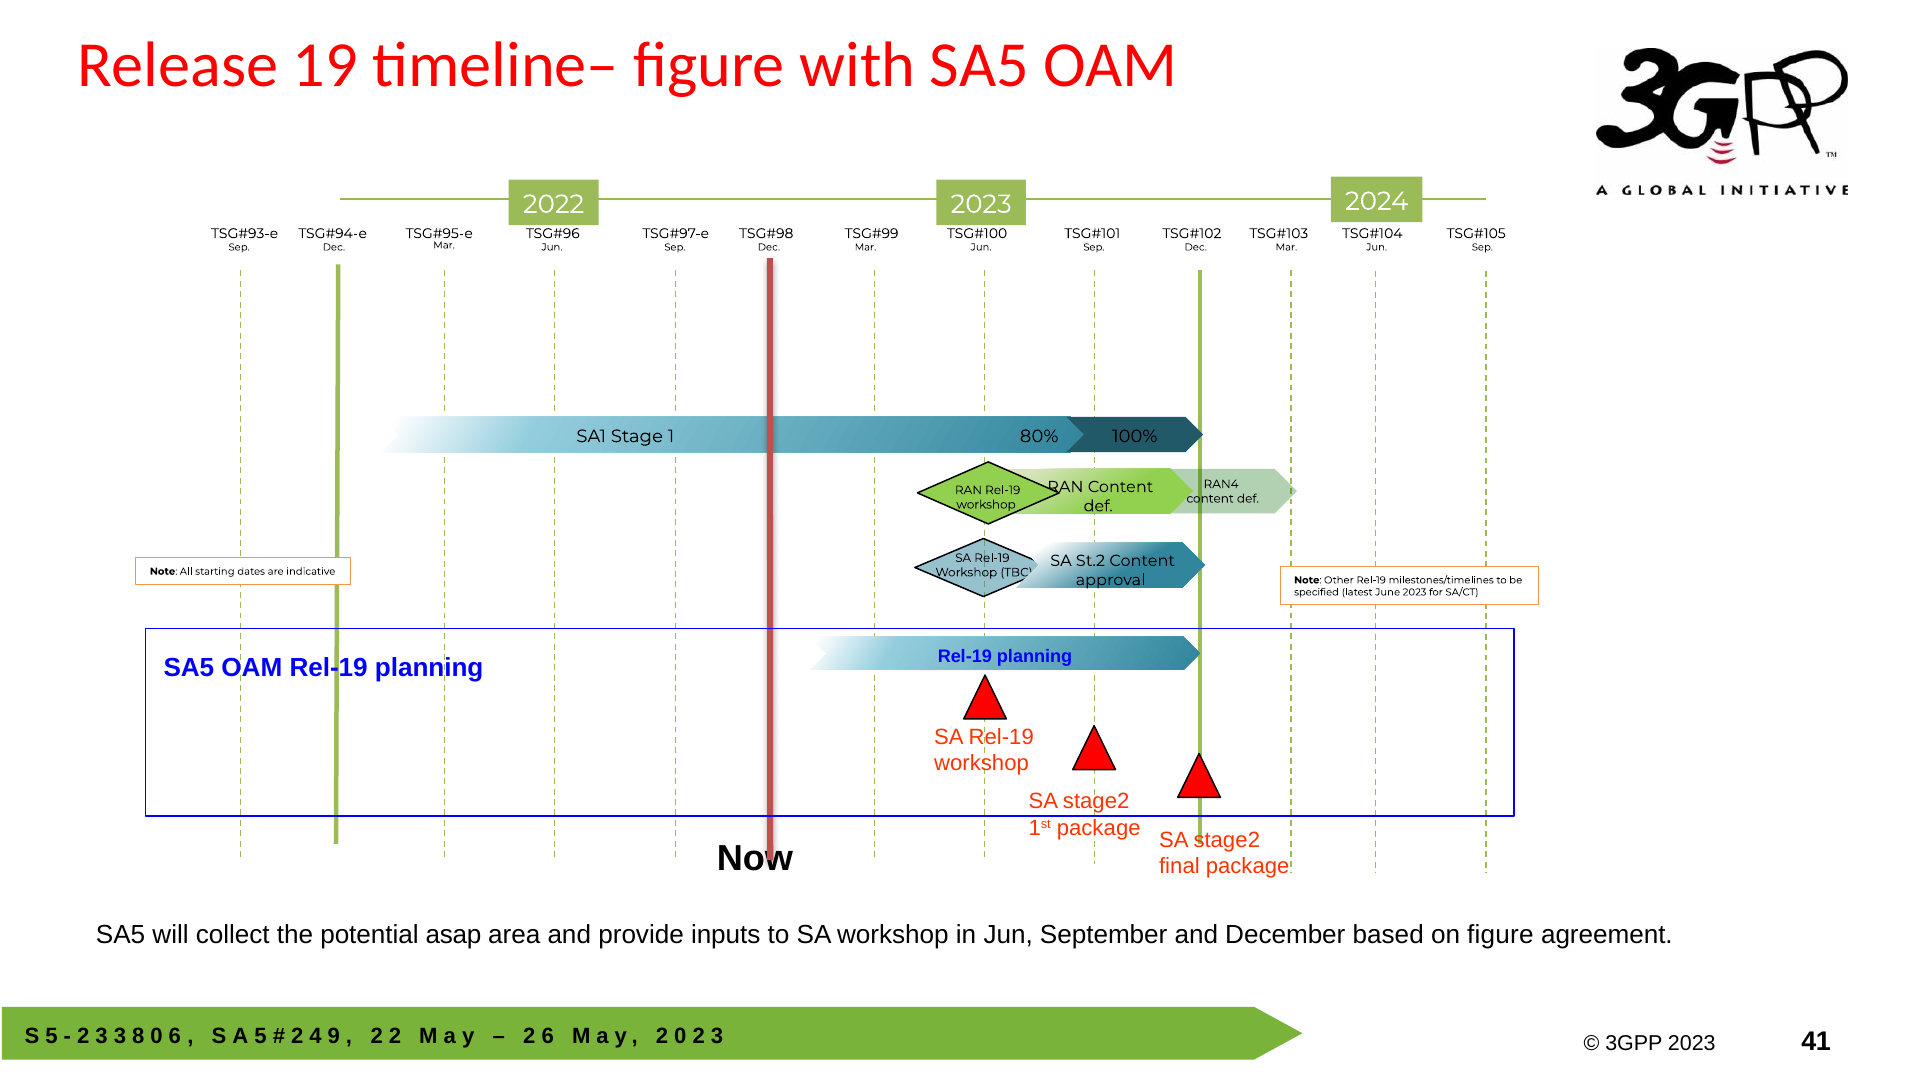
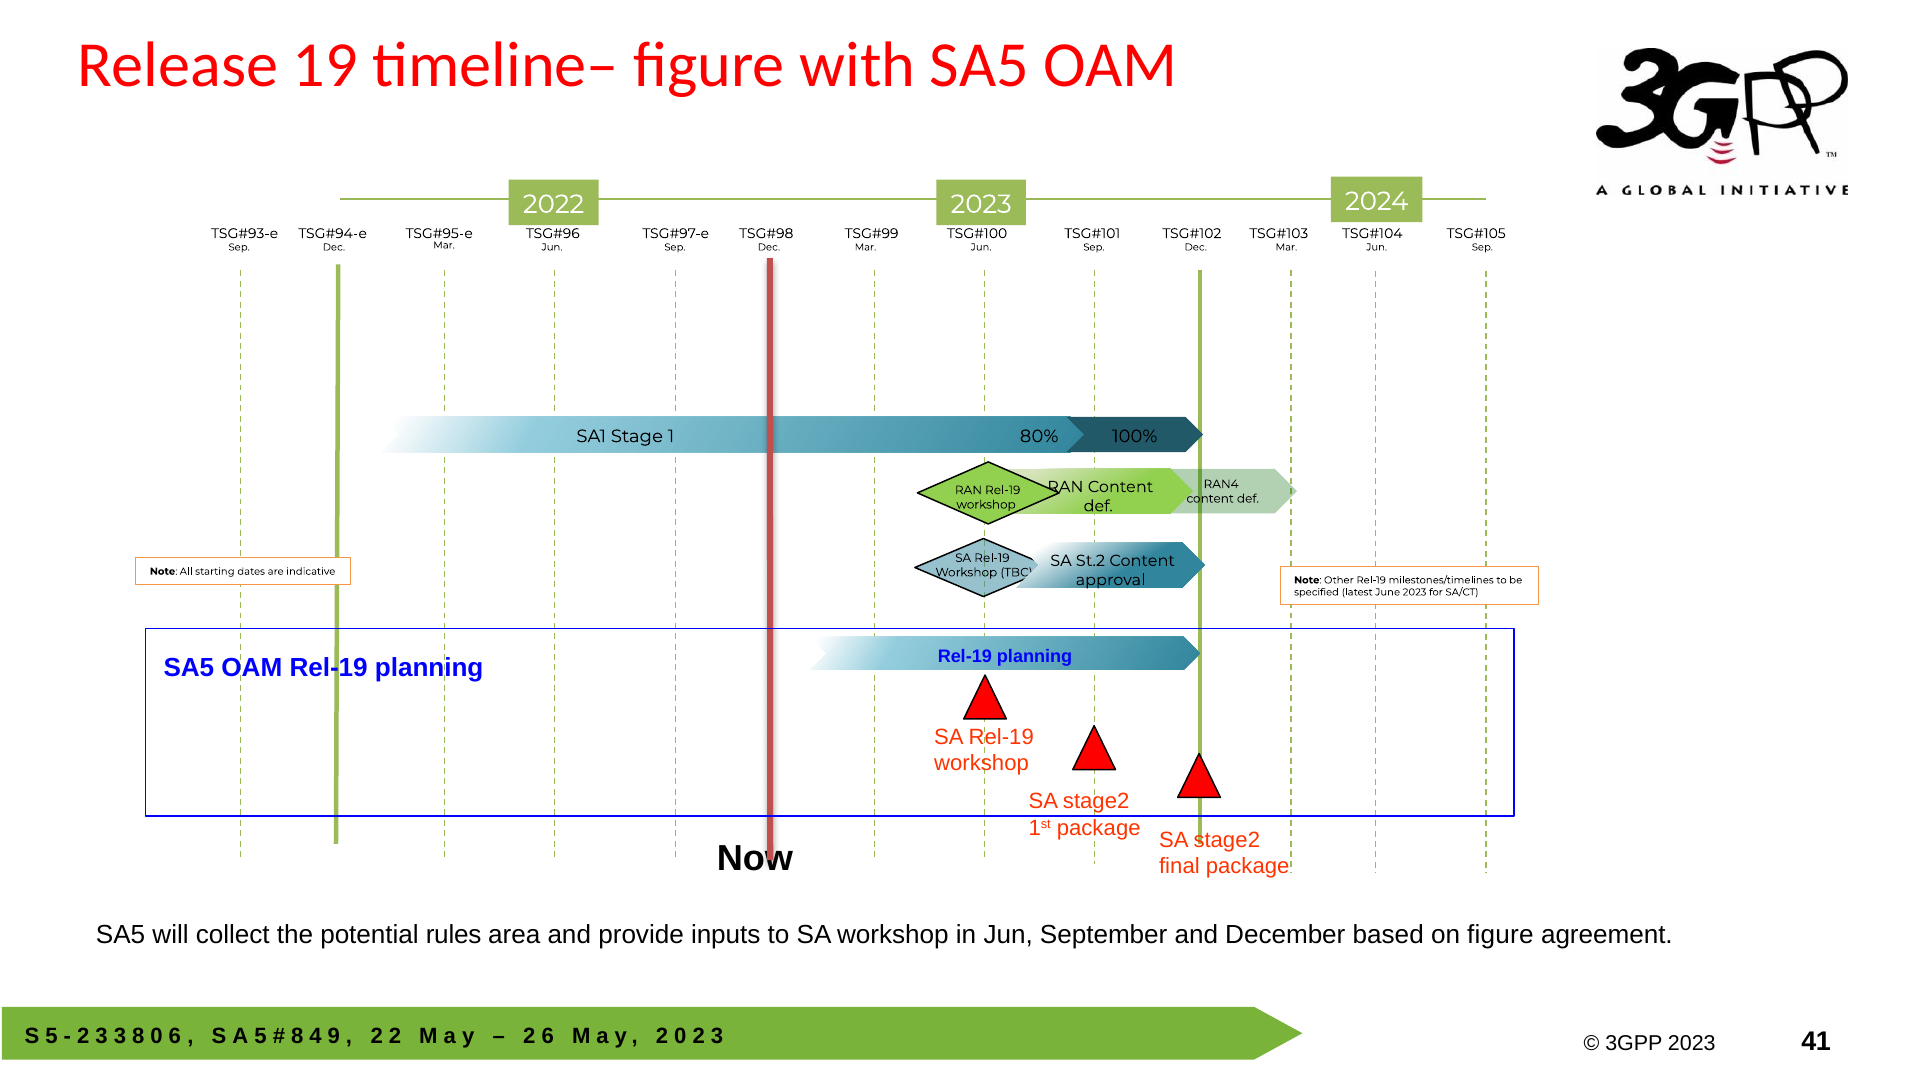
asap: asap -> rules
2 at (297, 1036): 2 -> 8
